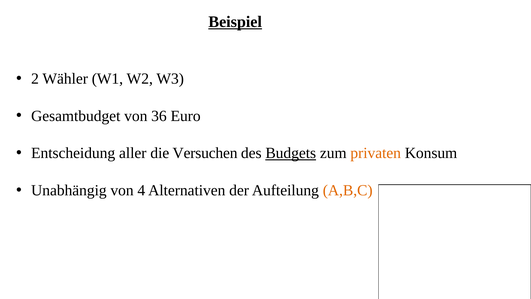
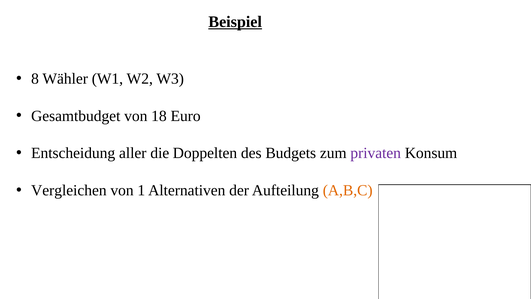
2: 2 -> 8
36: 36 -> 18
Versuchen: Versuchen -> Doppelten
Budgets underline: present -> none
privaten colour: orange -> purple
Unabhängig: Unabhängig -> Vergleichen
4: 4 -> 1
